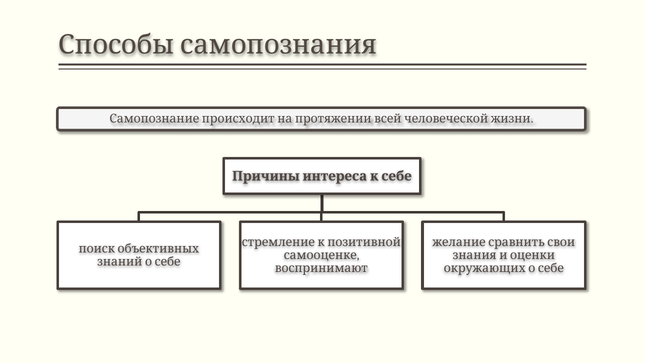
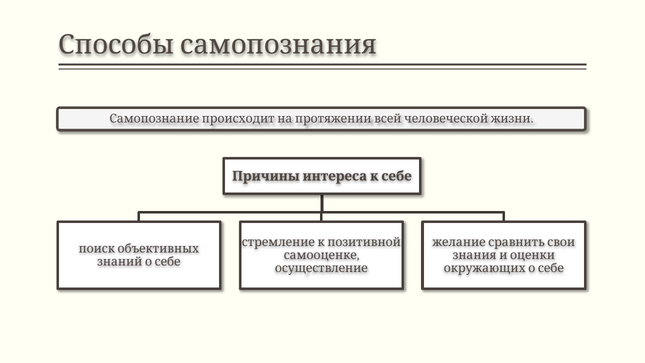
воспринимают: воспринимают -> осуществление
